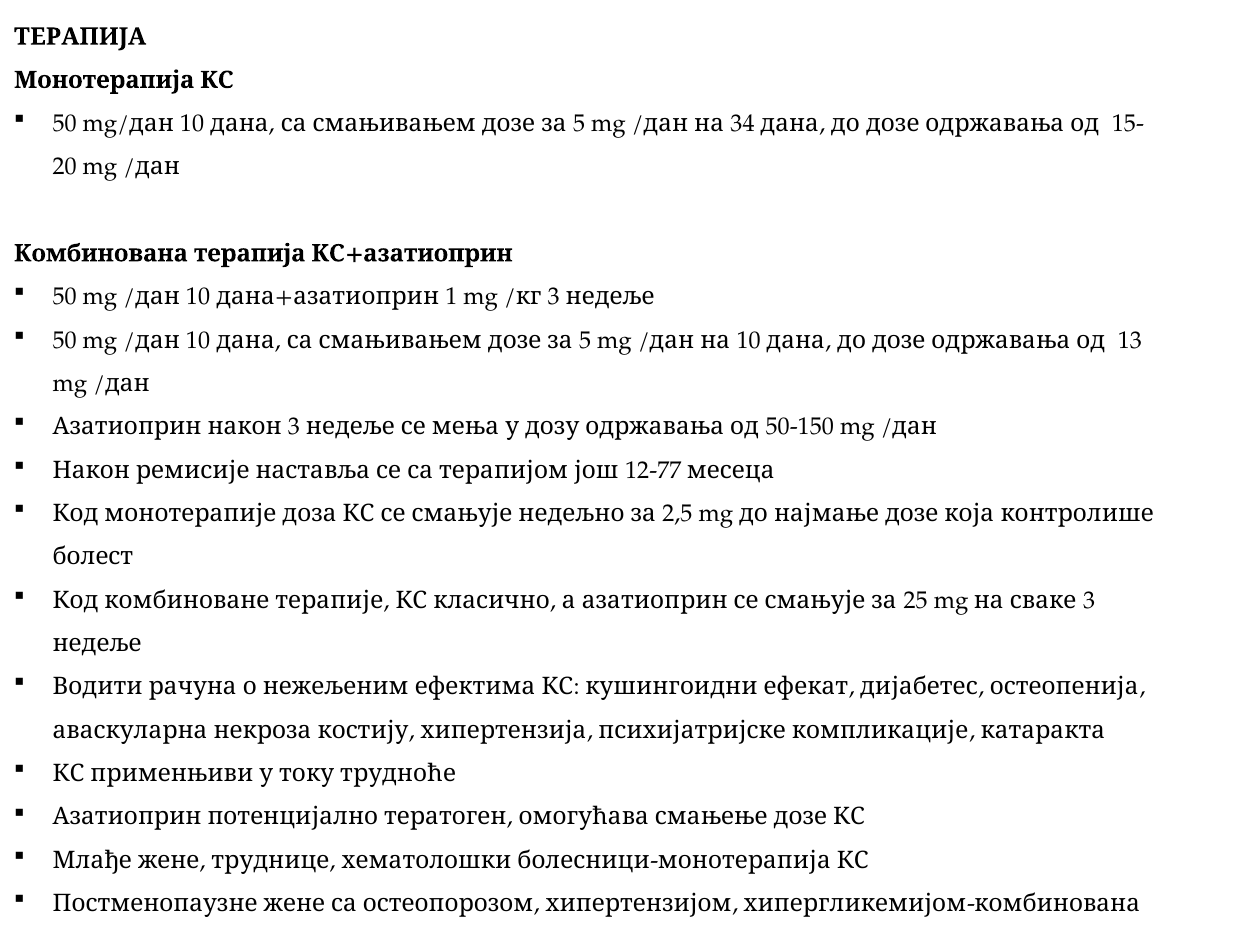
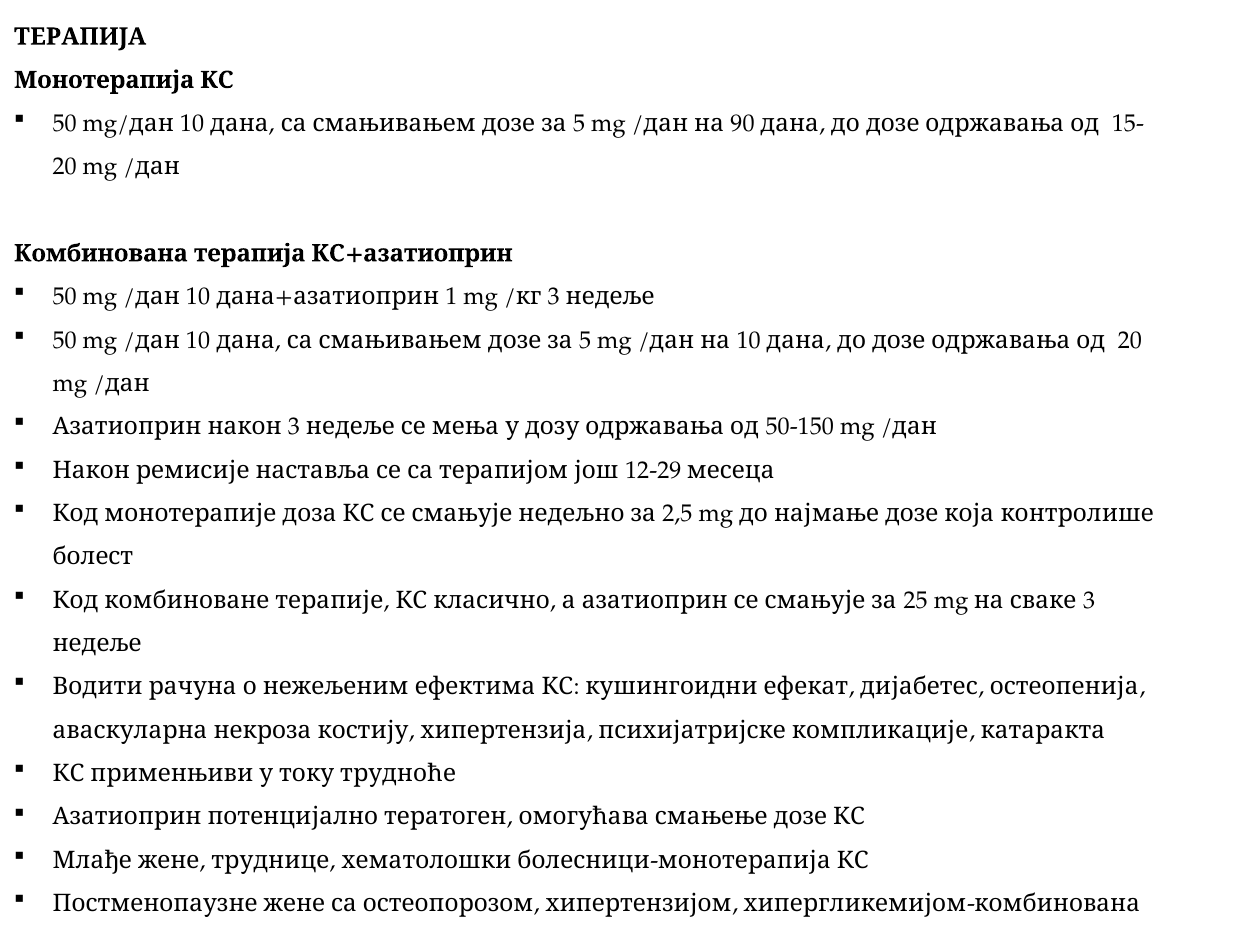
34: 34 -> 90
13 at (1130, 340): 13 -> 20
12-77: 12-77 -> 12-29
